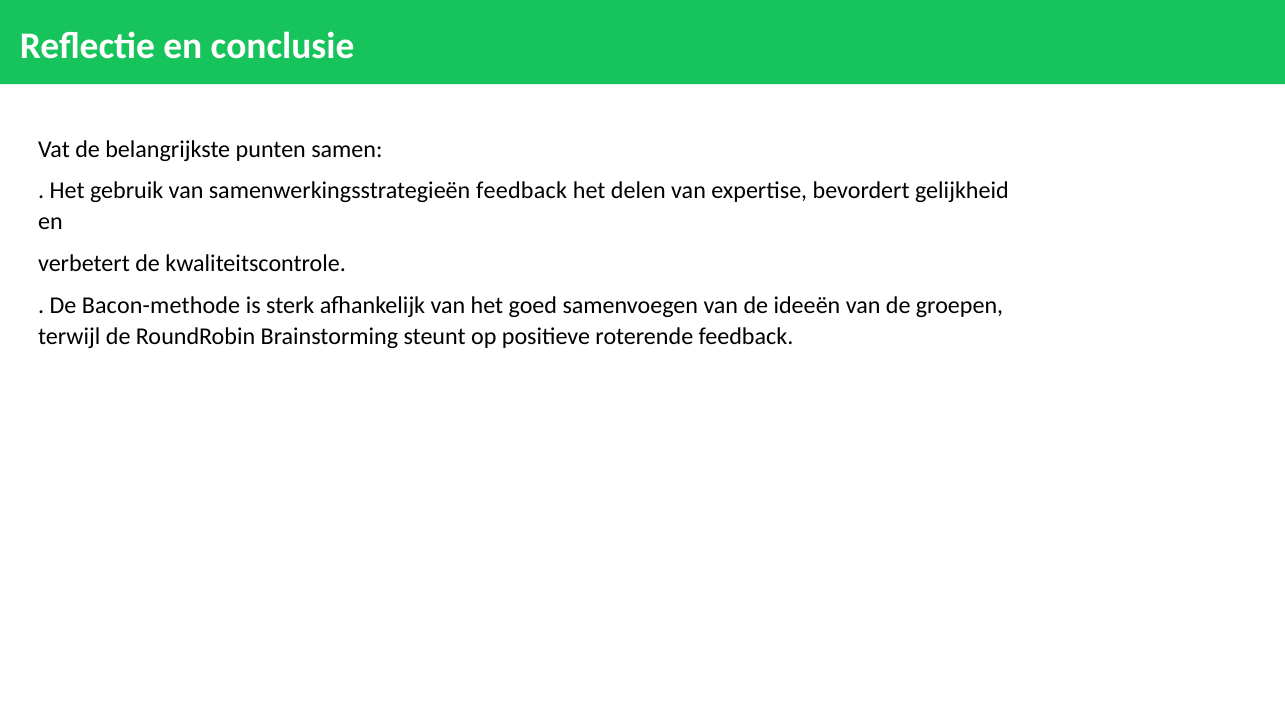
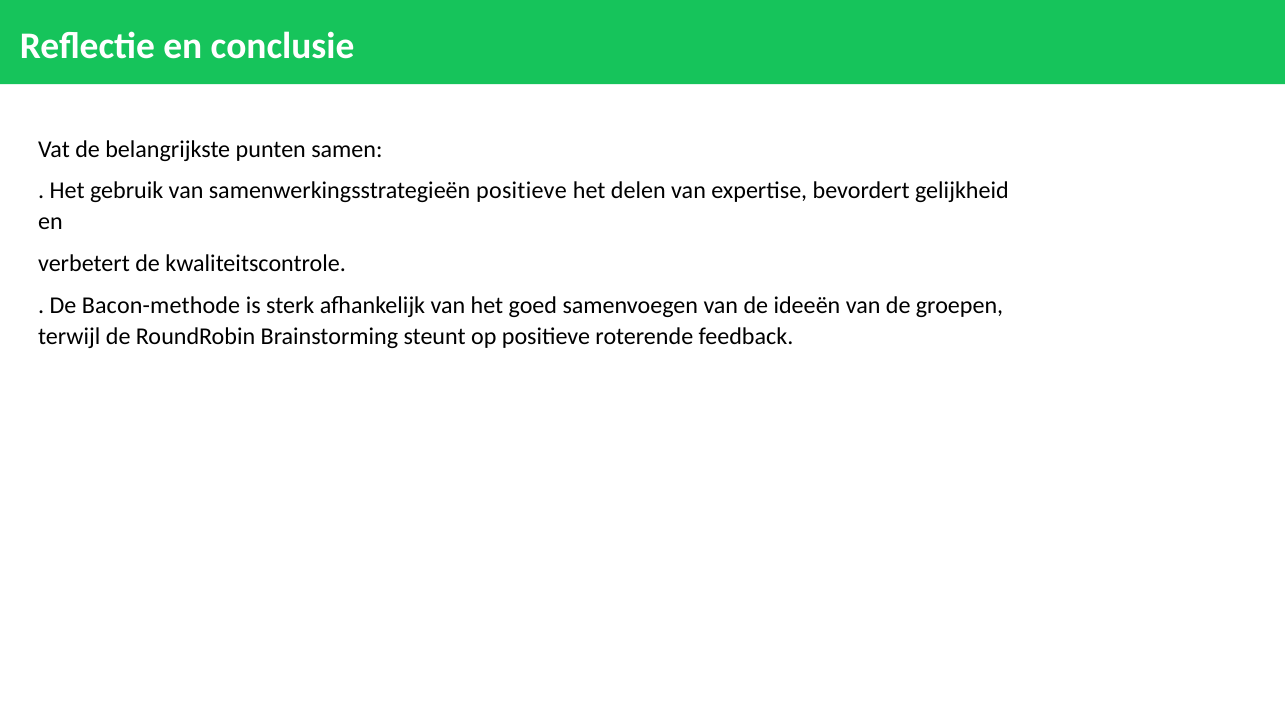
samenwerkingsstrategieën feedback: feedback -> positieve
